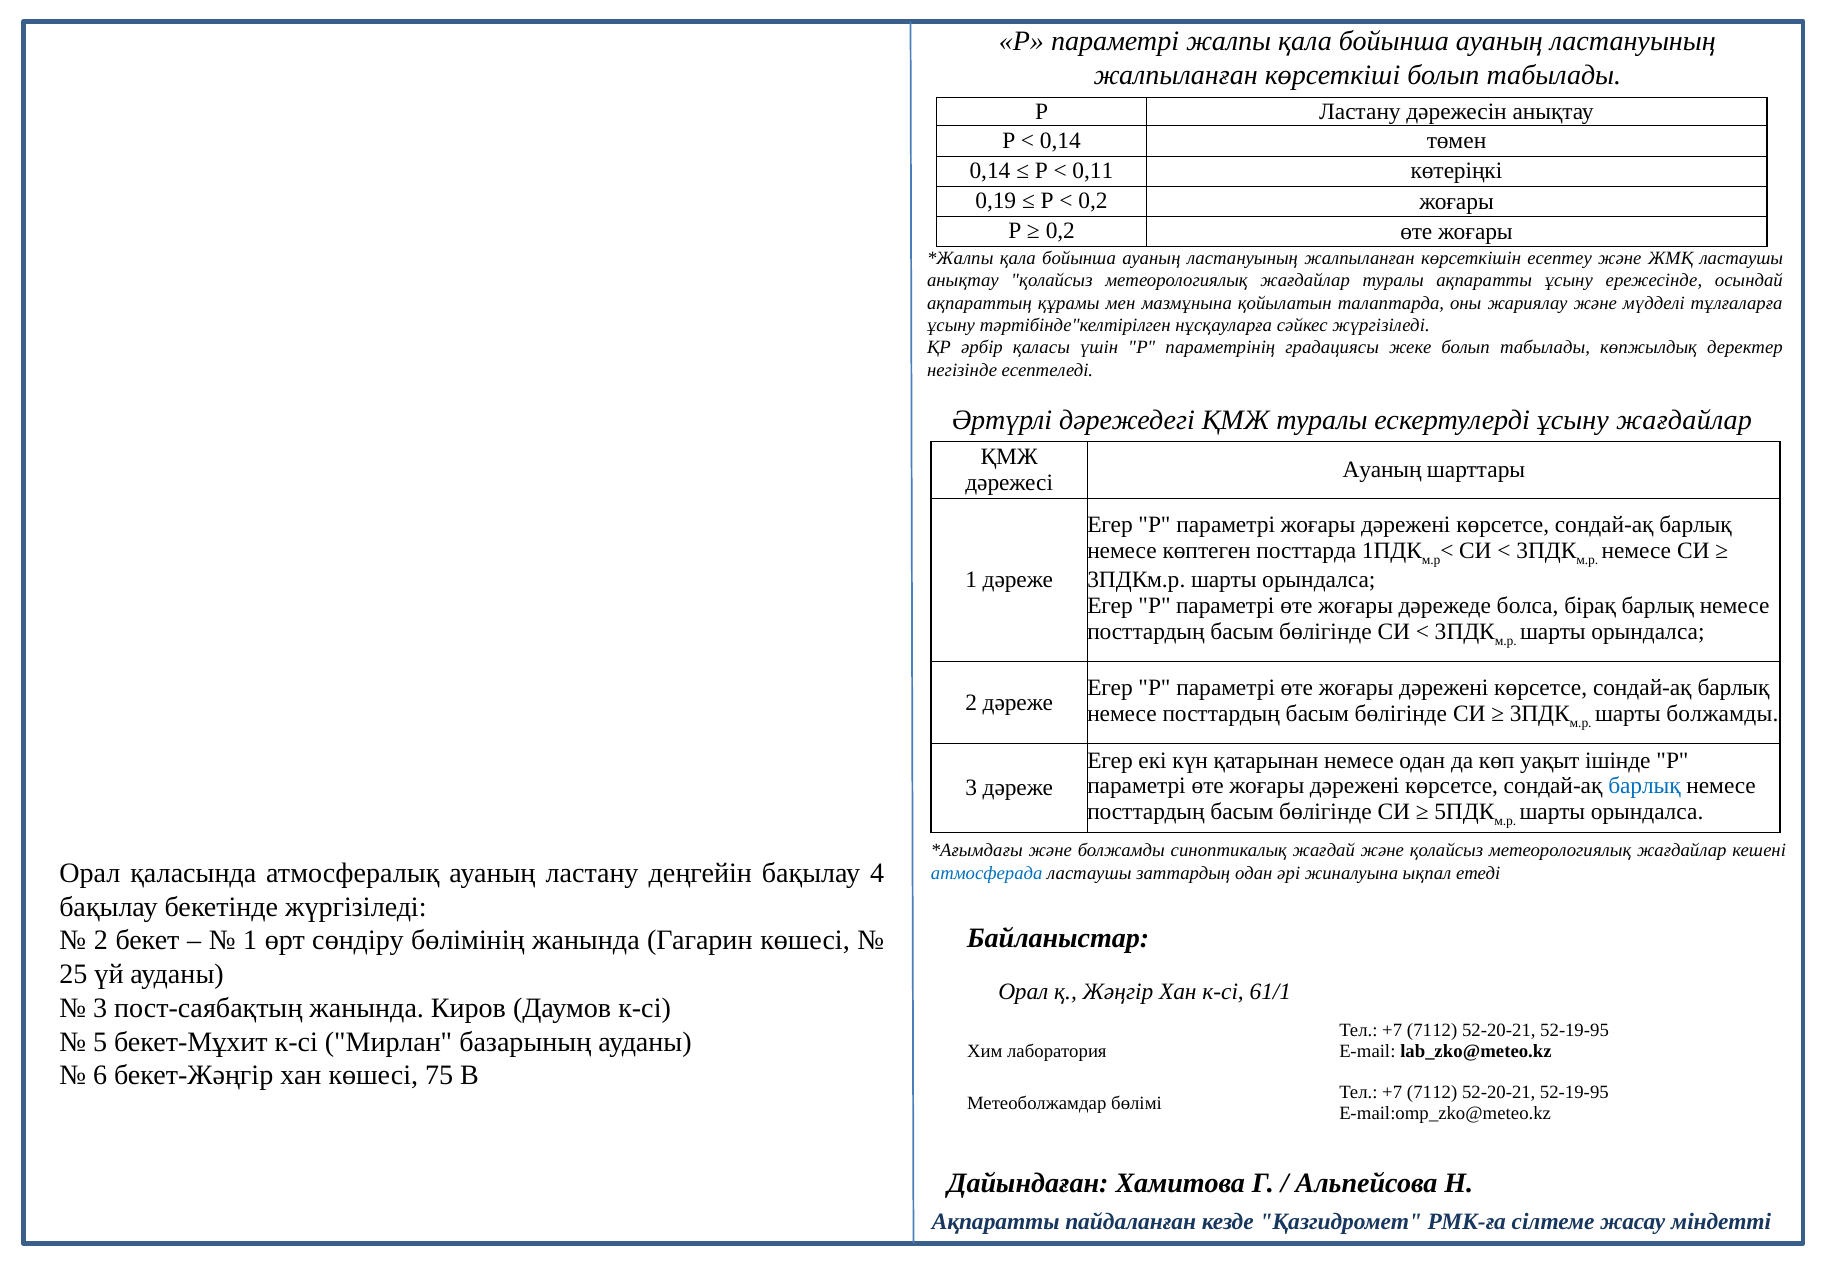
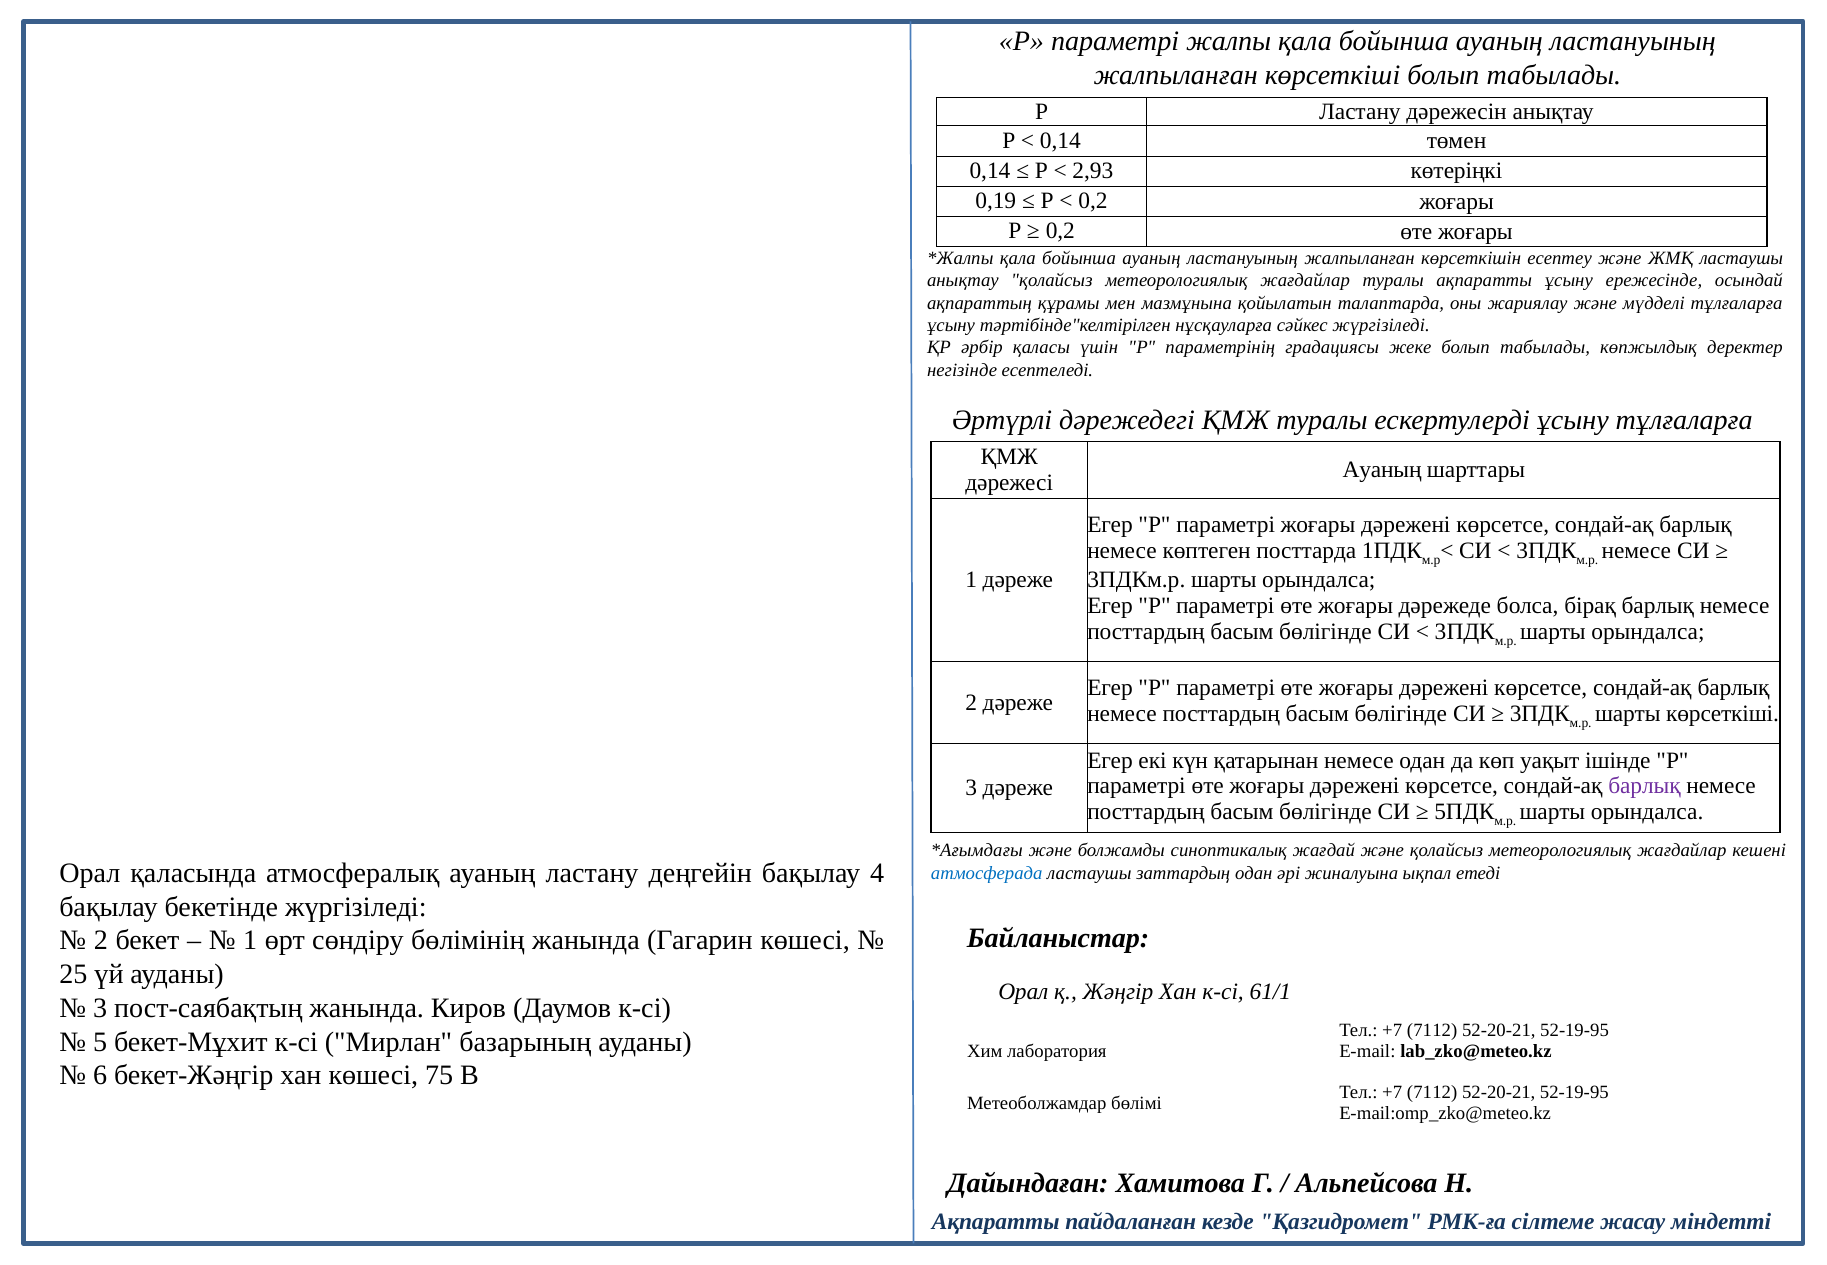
0,11: 0,11 -> 2,93
ұсыну жағдайлар: жағдайлар -> тұлғаларға
шарты болжамды: болжамды -> көрсеткіші
барлық at (1644, 786) colour: blue -> purple
